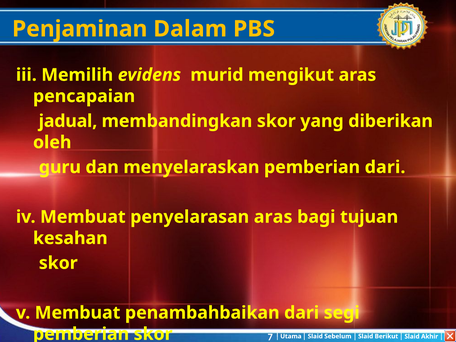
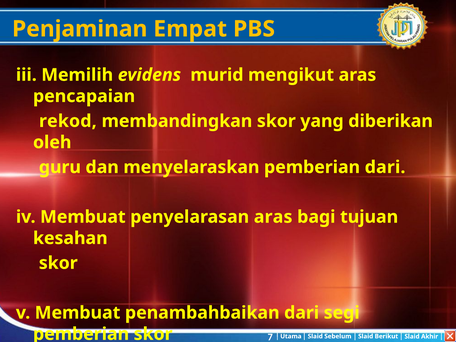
Dalam: Dalam -> Empat
jadual: jadual -> rekod
